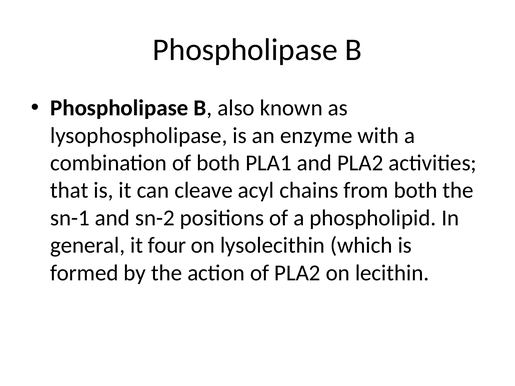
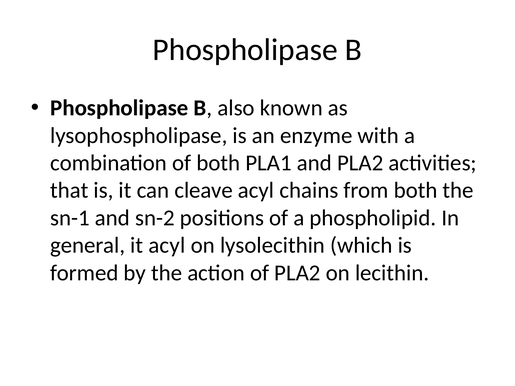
it four: four -> acyl
